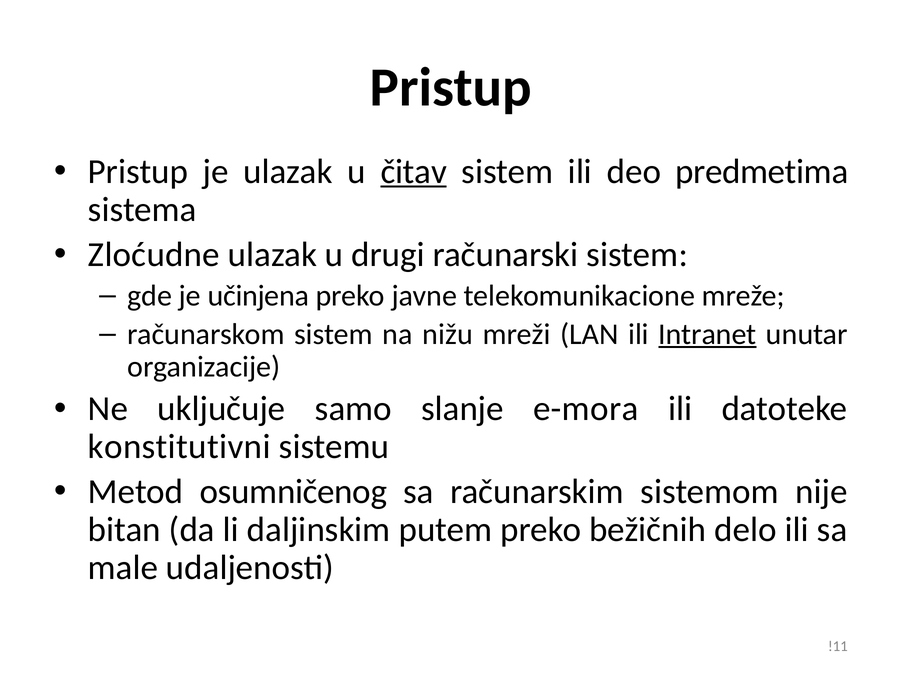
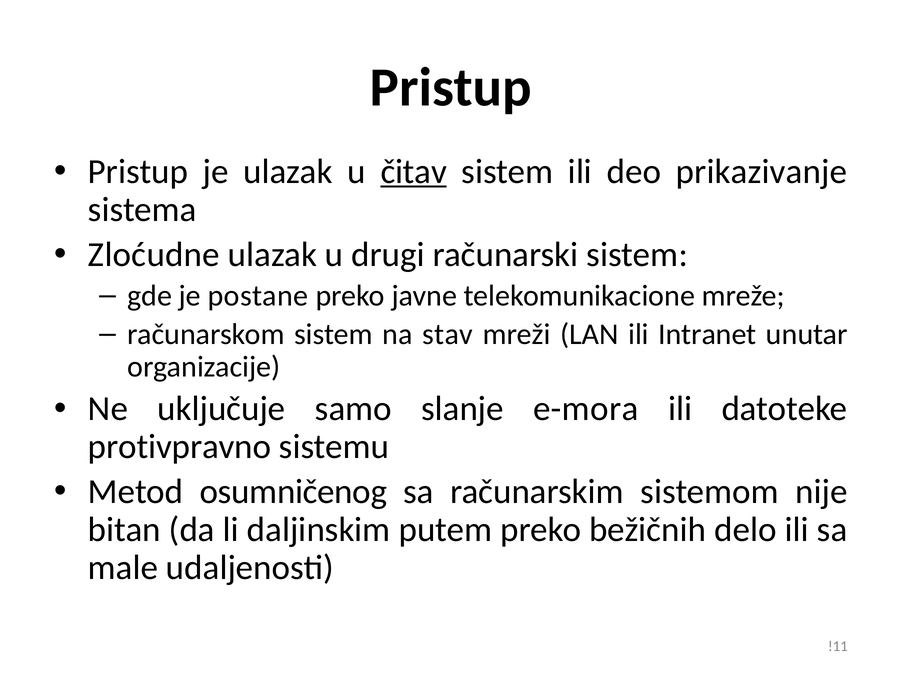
predmetima: predmetima -> prikazivanje
učinjena: učinjena -> postane
nižu: nižu -> stav
Intranet underline: present -> none
konstitutivni: konstitutivni -> protivpravno
